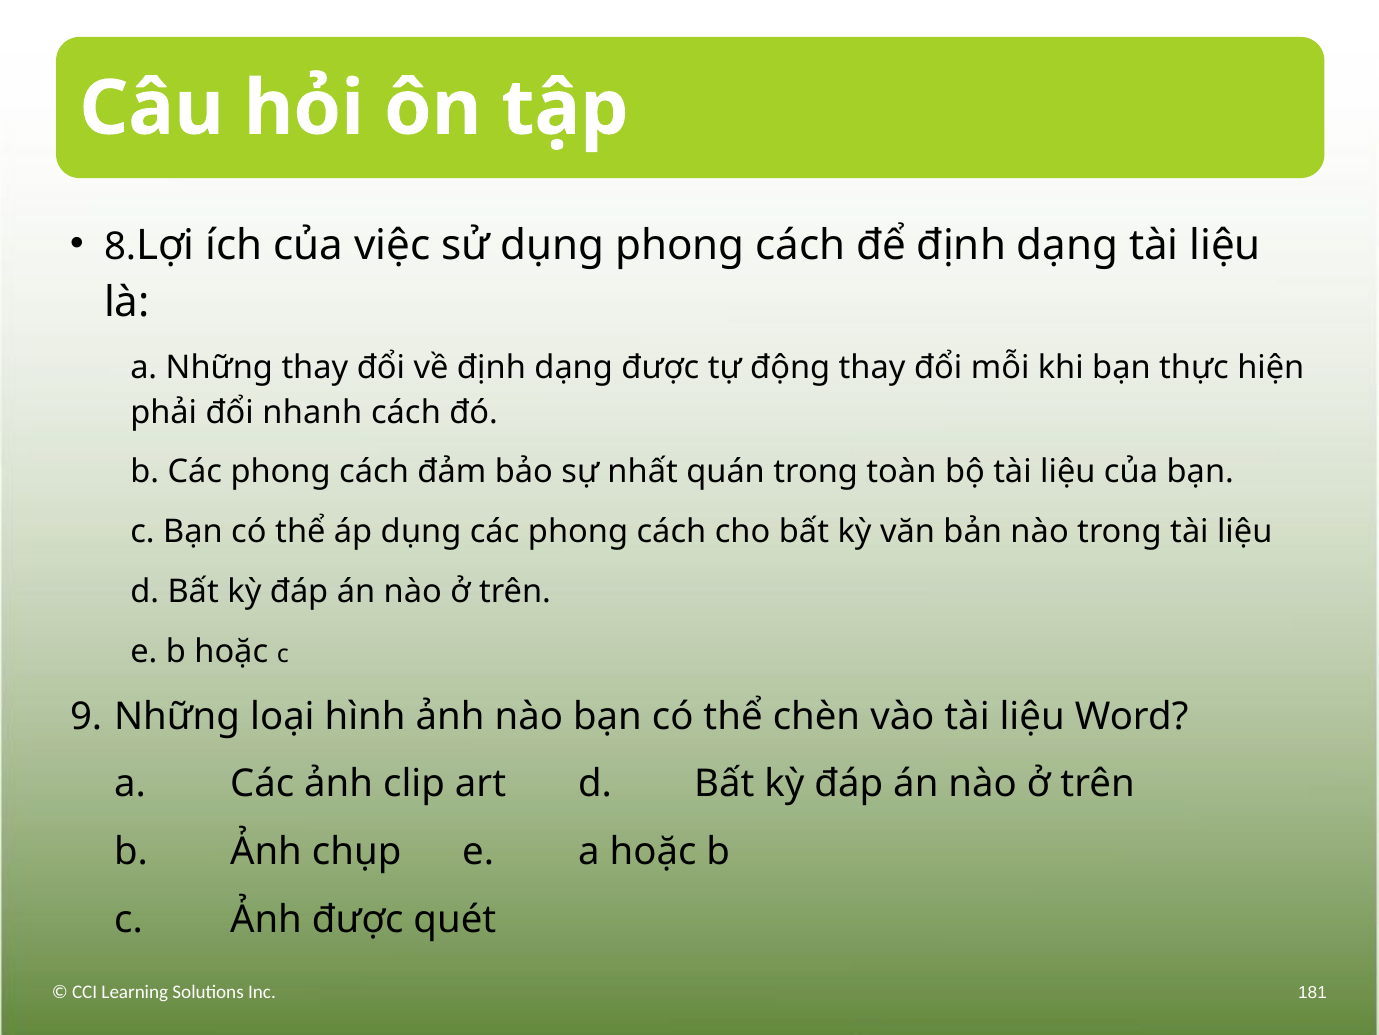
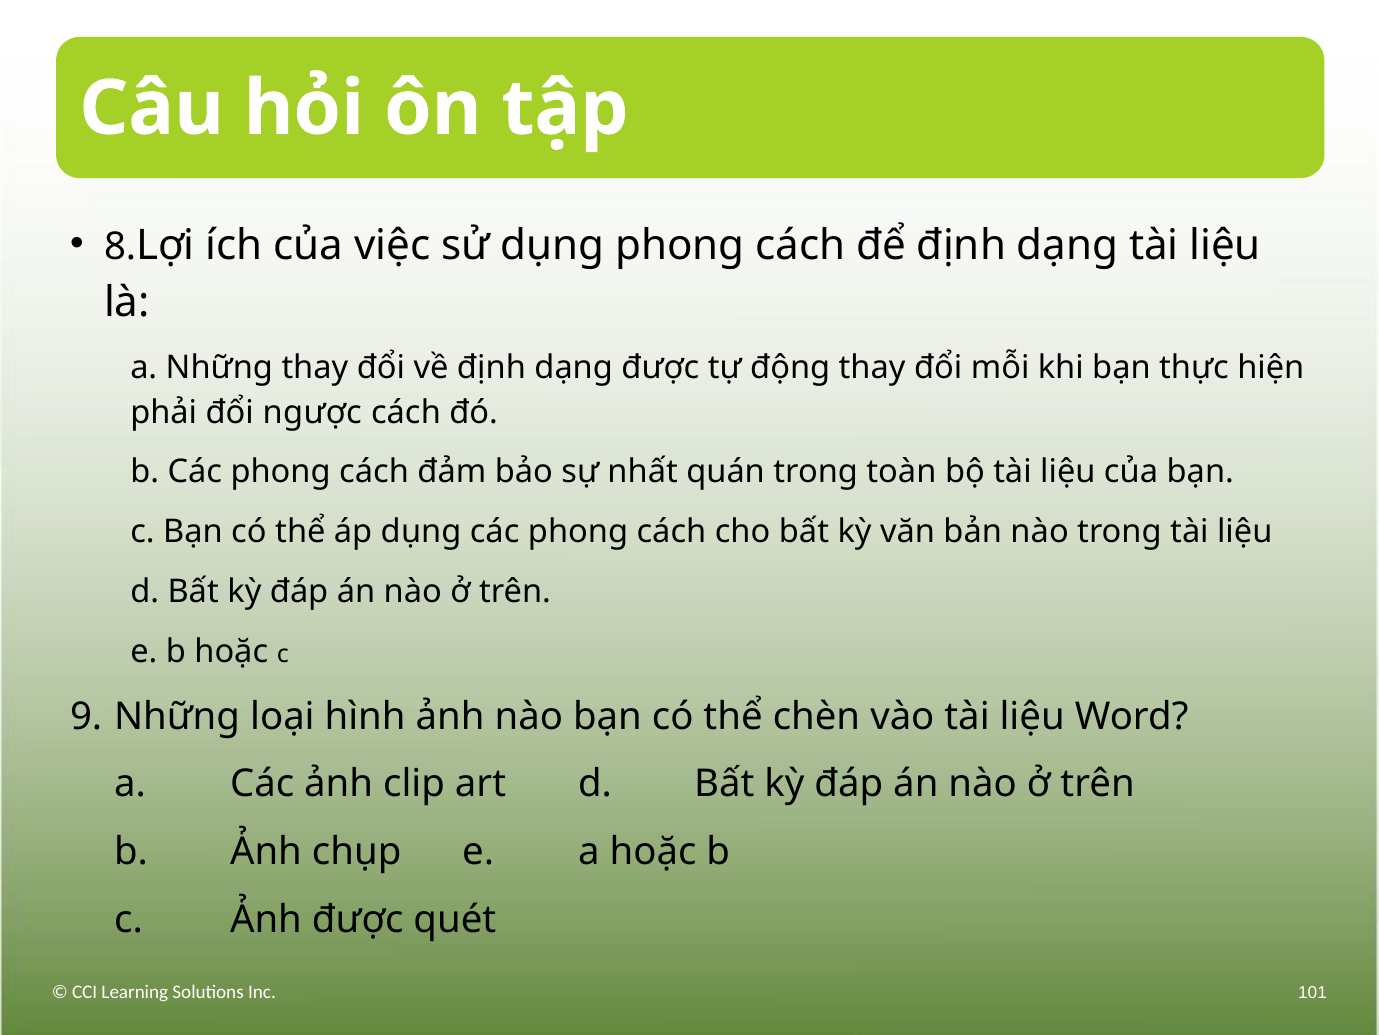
nhanh: nhanh -> ngược
181: 181 -> 101
